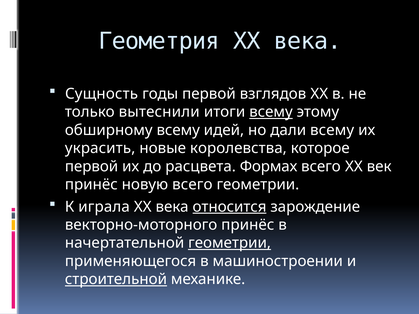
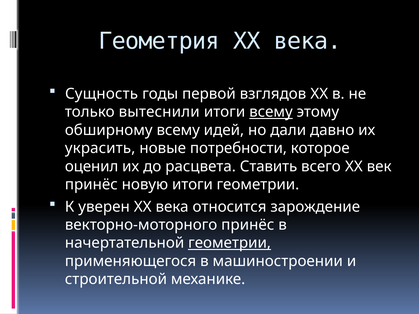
дали всему: всему -> давно
королевства: королевства -> потребности
первой at (92, 167): первой -> оценил
Формах: Формах -> Ставить
новую всего: всего -> итоги
играла: играла -> уверен
относится underline: present -> none
строительной underline: present -> none
